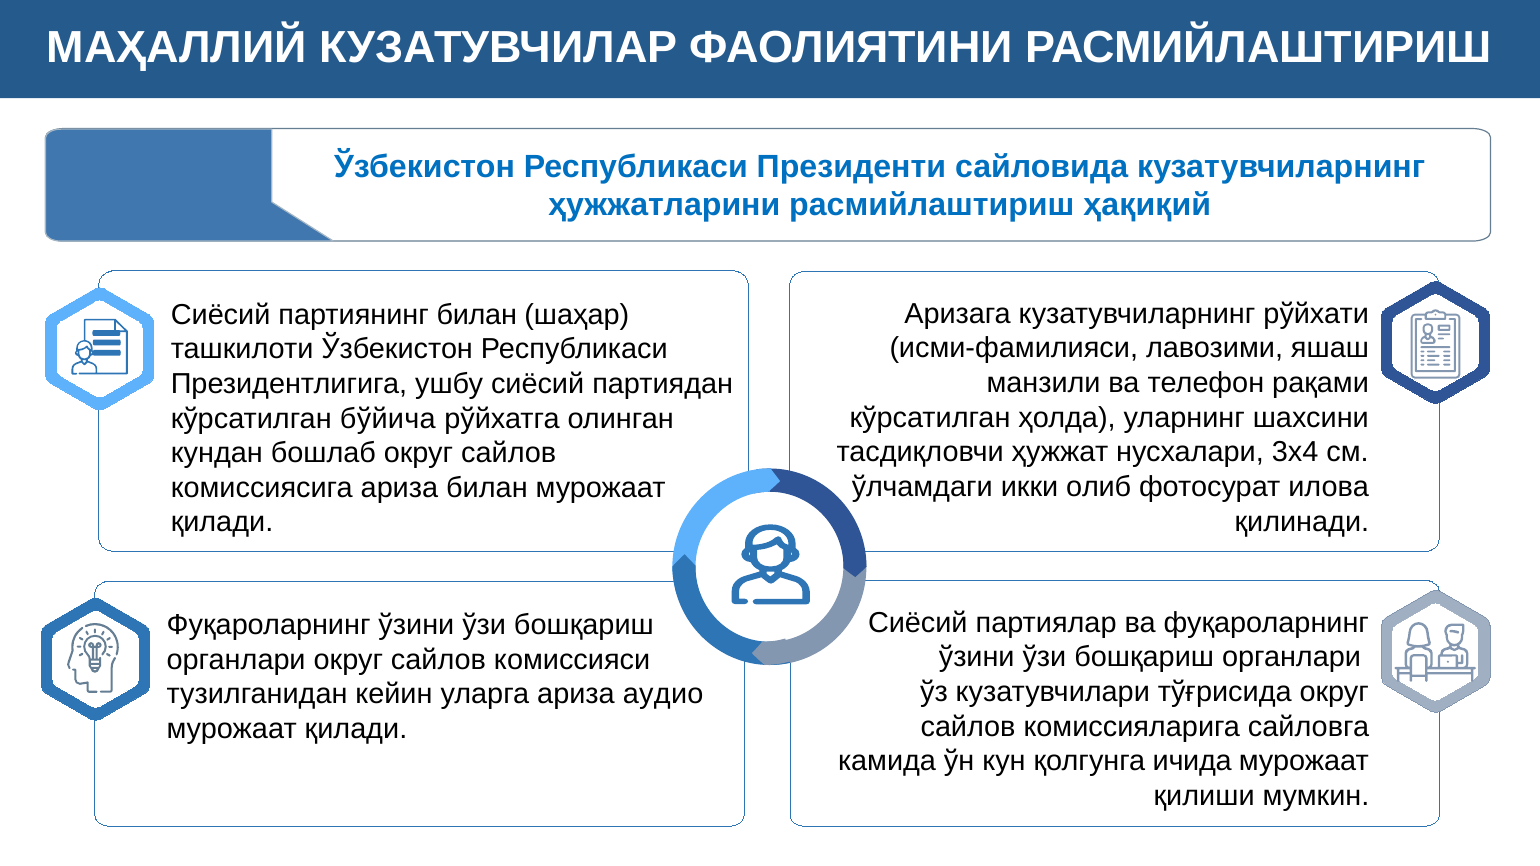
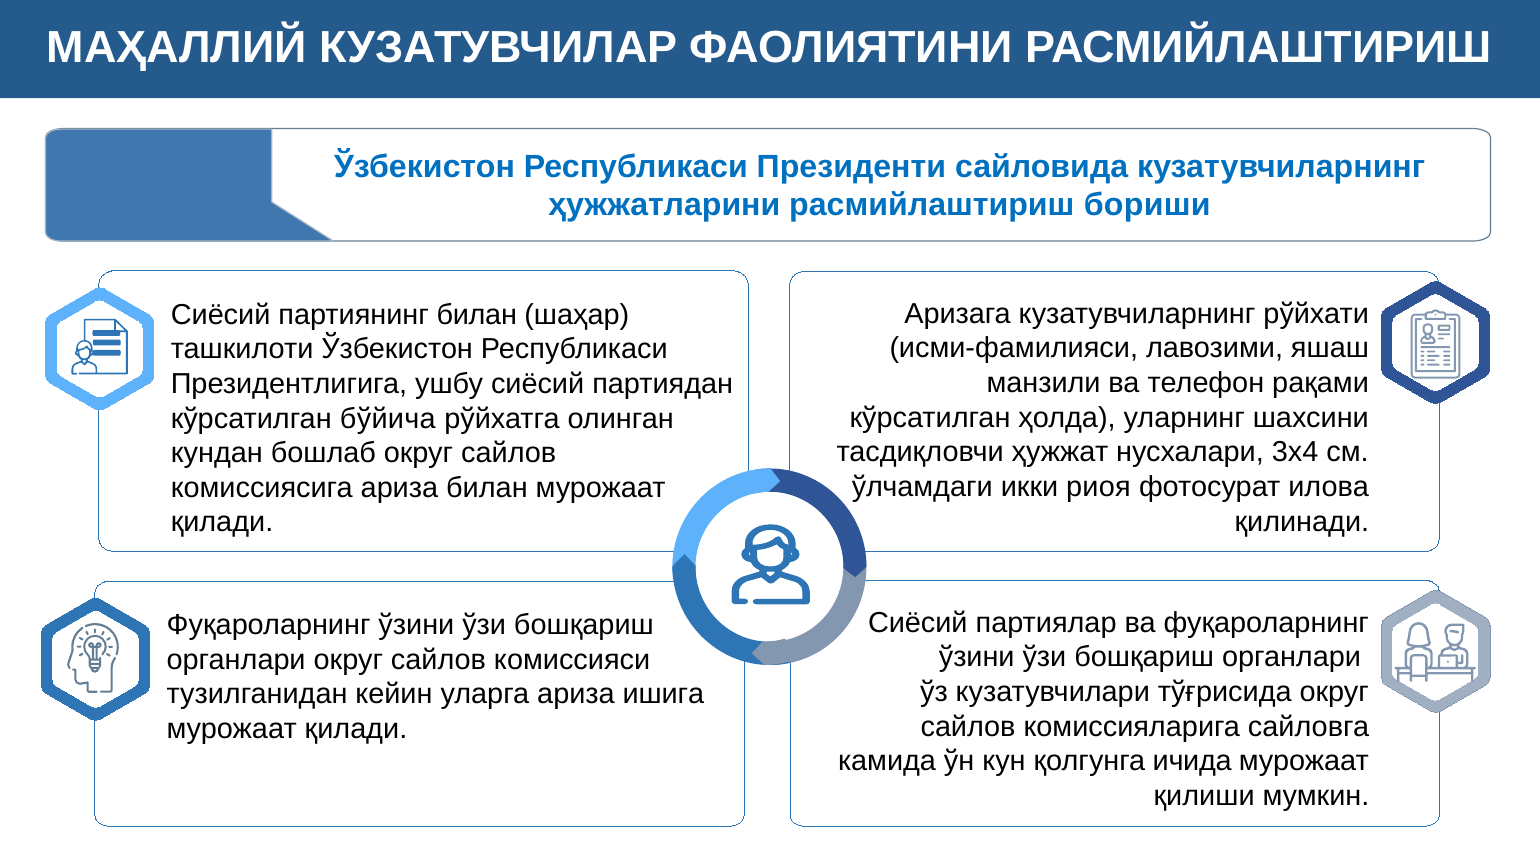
ҳақиқий: ҳақиқий -> бориши
олиб: олиб -> риоя
аудио: аудио -> ишига
